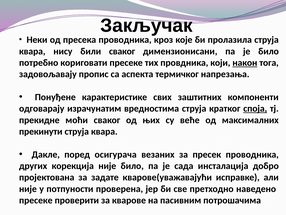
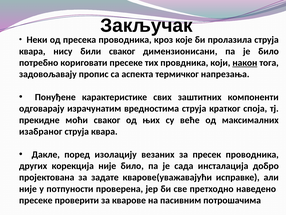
споја underline: present -> none
прекинути: прекинути -> изабраног
осигурача: осигурача -> изолацију
